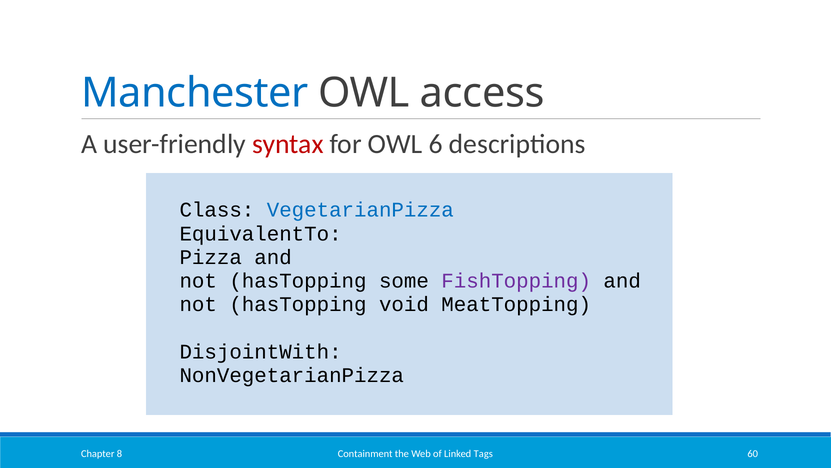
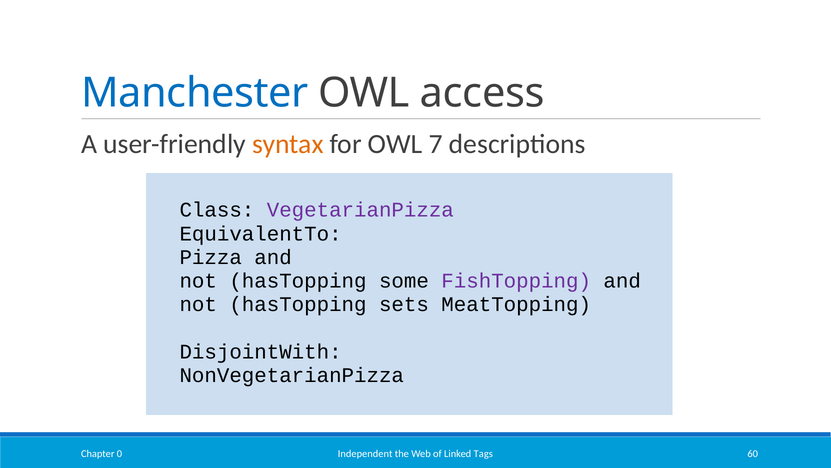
syntax colour: red -> orange
6: 6 -> 7
VegetarianPizza colour: blue -> purple
void: void -> sets
Containment: Containment -> Independent
8: 8 -> 0
